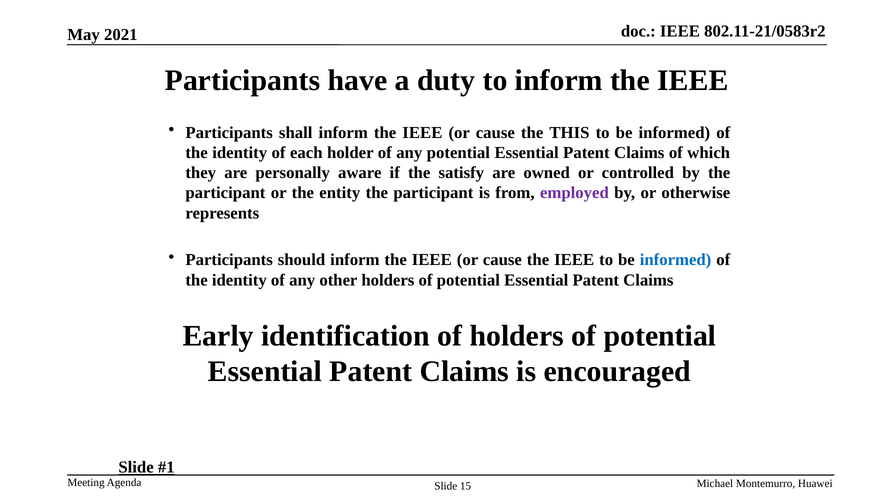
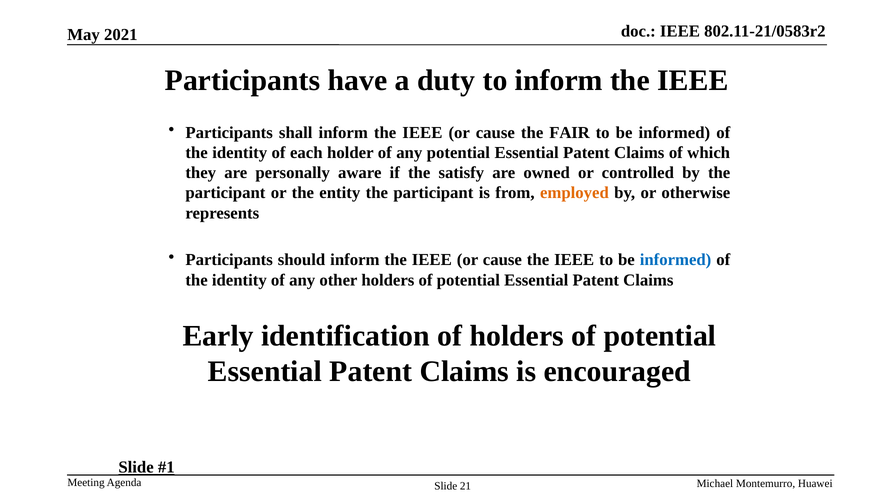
THIS: THIS -> FAIR
employed colour: purple -> orange
15: 15 -> 21
